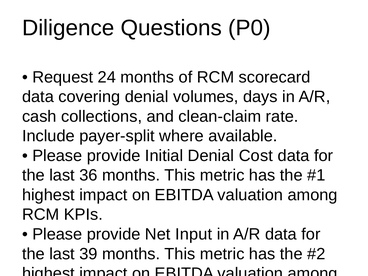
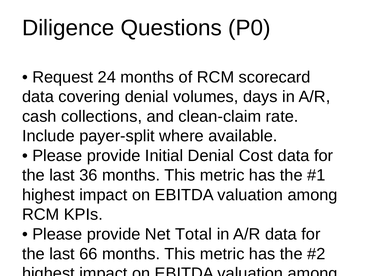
Input: Input -> Total
39: 39 -> 66
